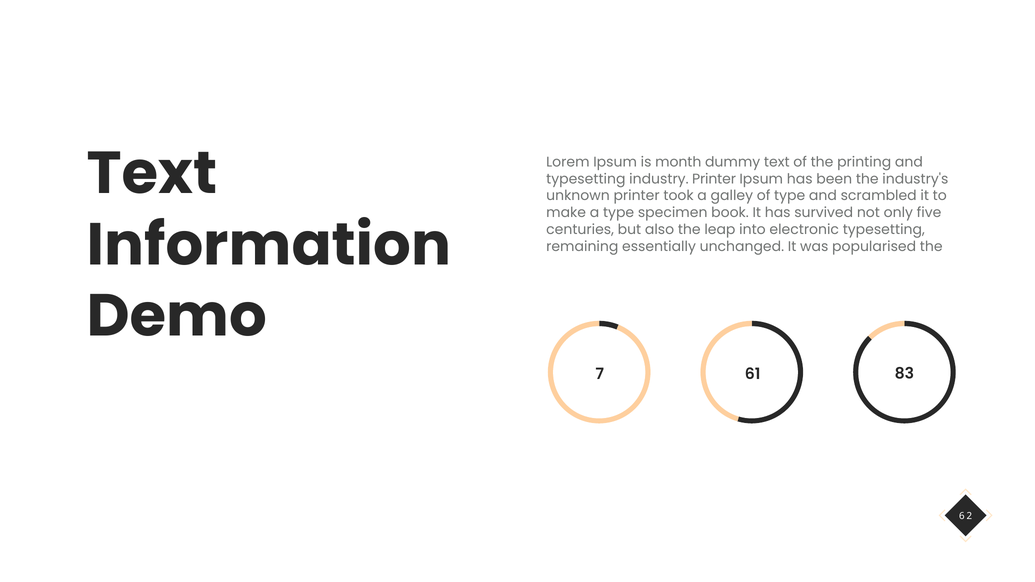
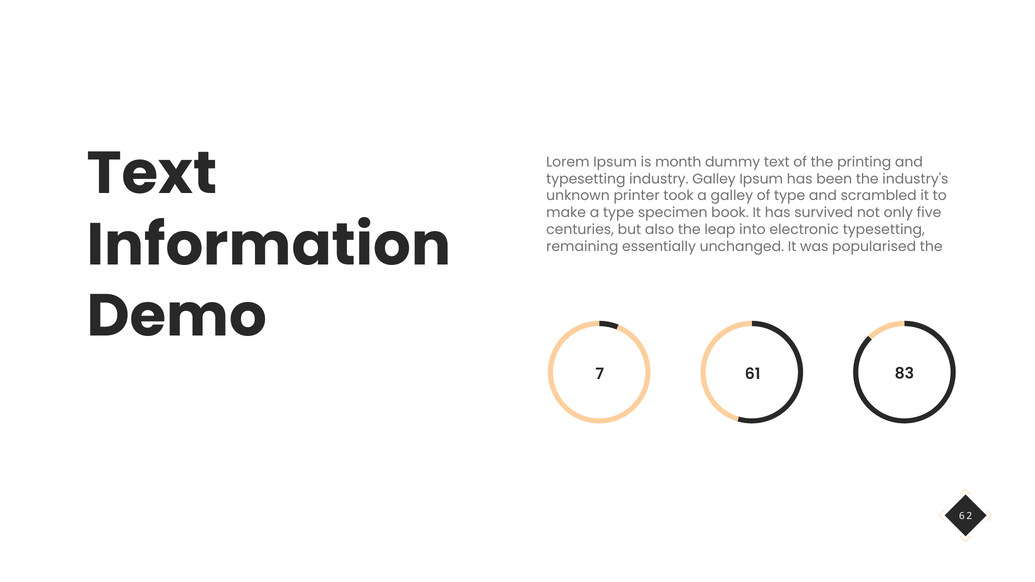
industry Printer: Printer -> Galley
